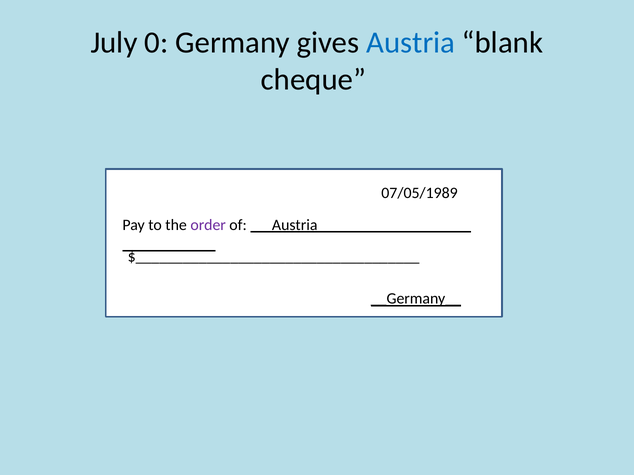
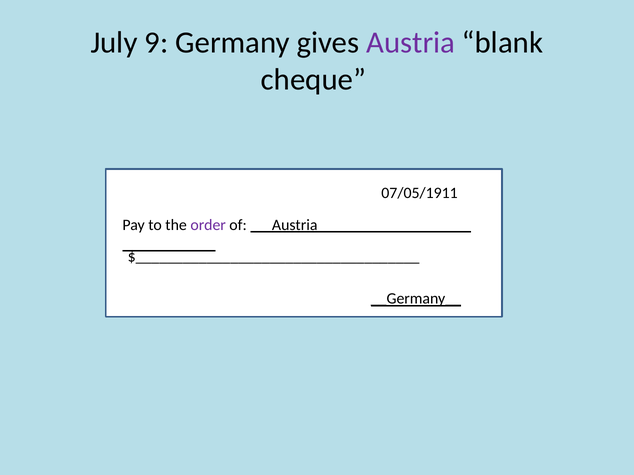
0: 0 -> 9
Austria colour: blue -> purple
07/05/1989: 07/05/1989 -> 07/05/1911
